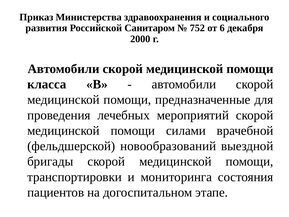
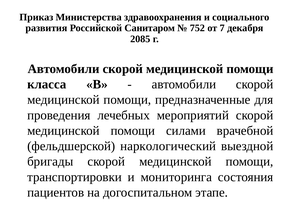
6: 6 -> 7
2000: 2000 -> 2085
новообразований: новообразований -> наркологический
